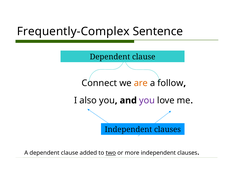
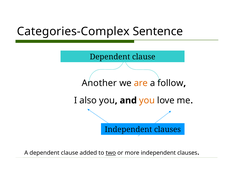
Frequently-Complex: Frequently-Complex -> Categories-Complex
Connect: Connect -> Another
you at (147, 100) colour: purple -> orange
